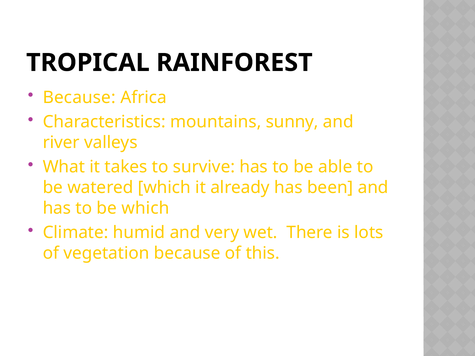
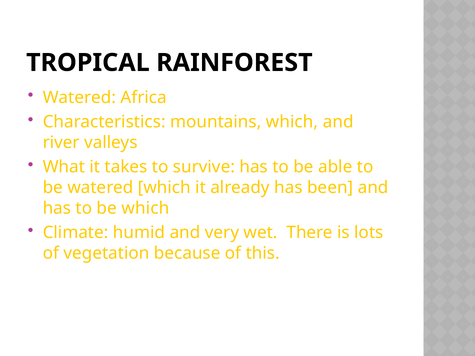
Because at (79, 97): Because -> Watered
mountains sunny: sunny -> which
